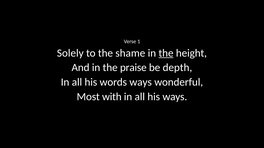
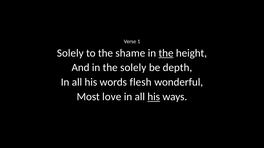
the praise: praise -> solely
words ways: ways -> flesh
with: with -> love
his at (154, 97) underline: none -> present
